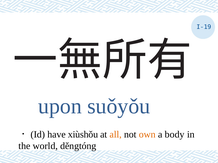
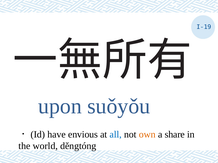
xiùshǒu: xiùshǒu -> envious
all colour: orange -> blue
body: body -> share
